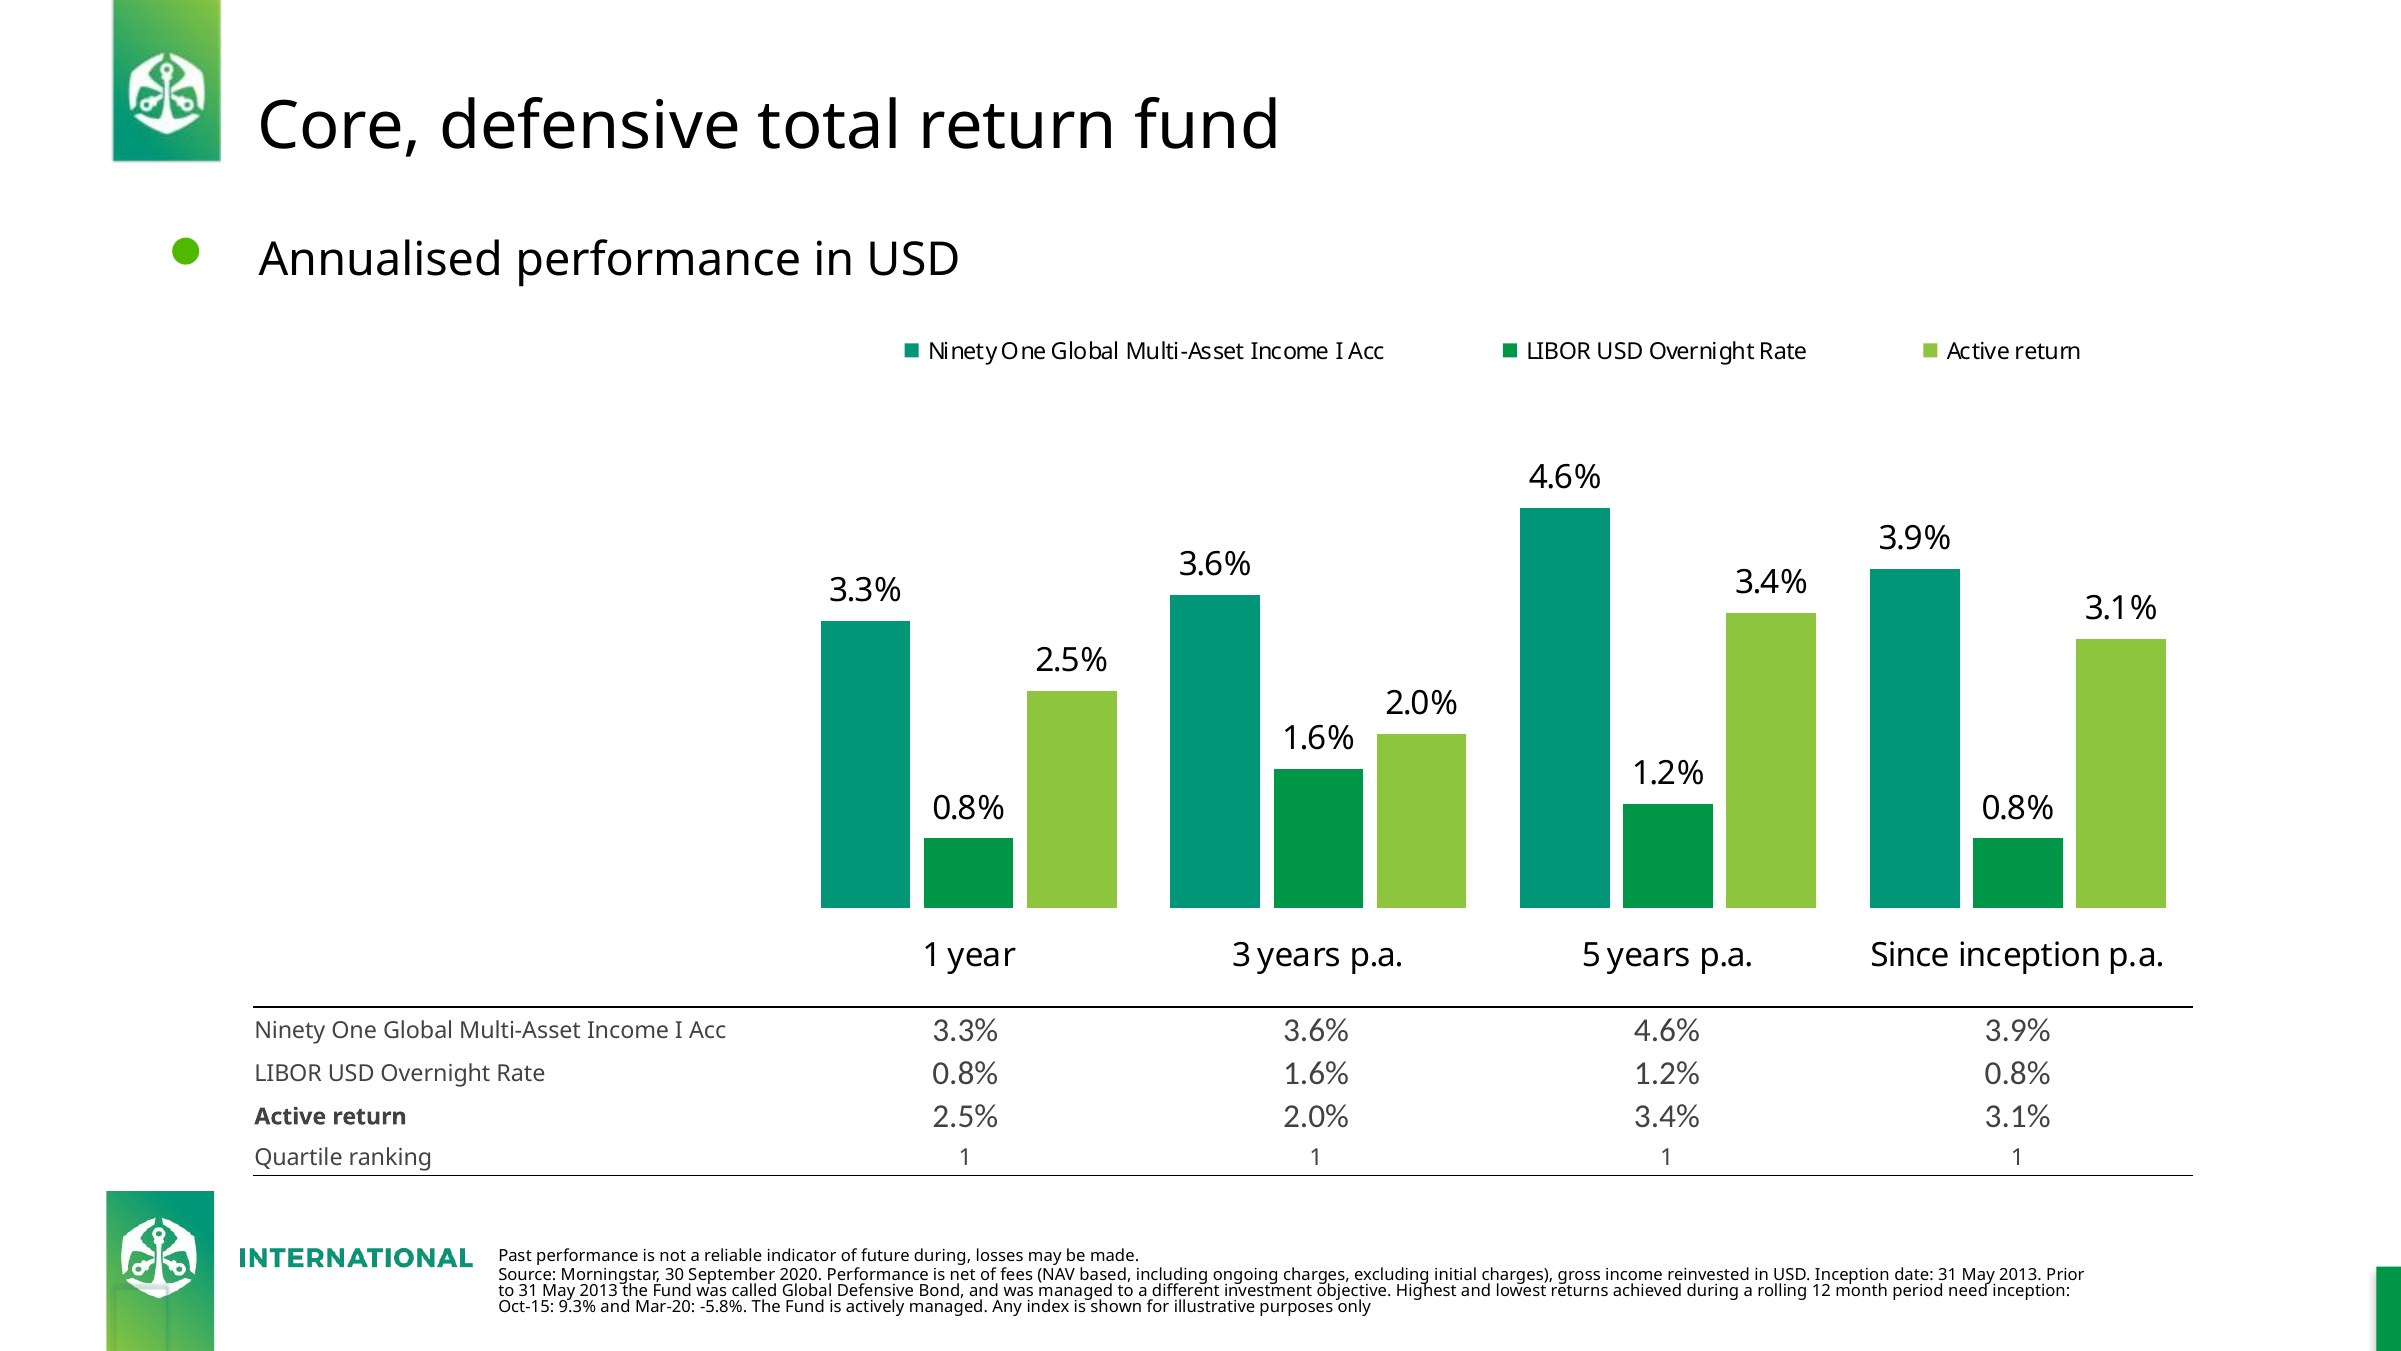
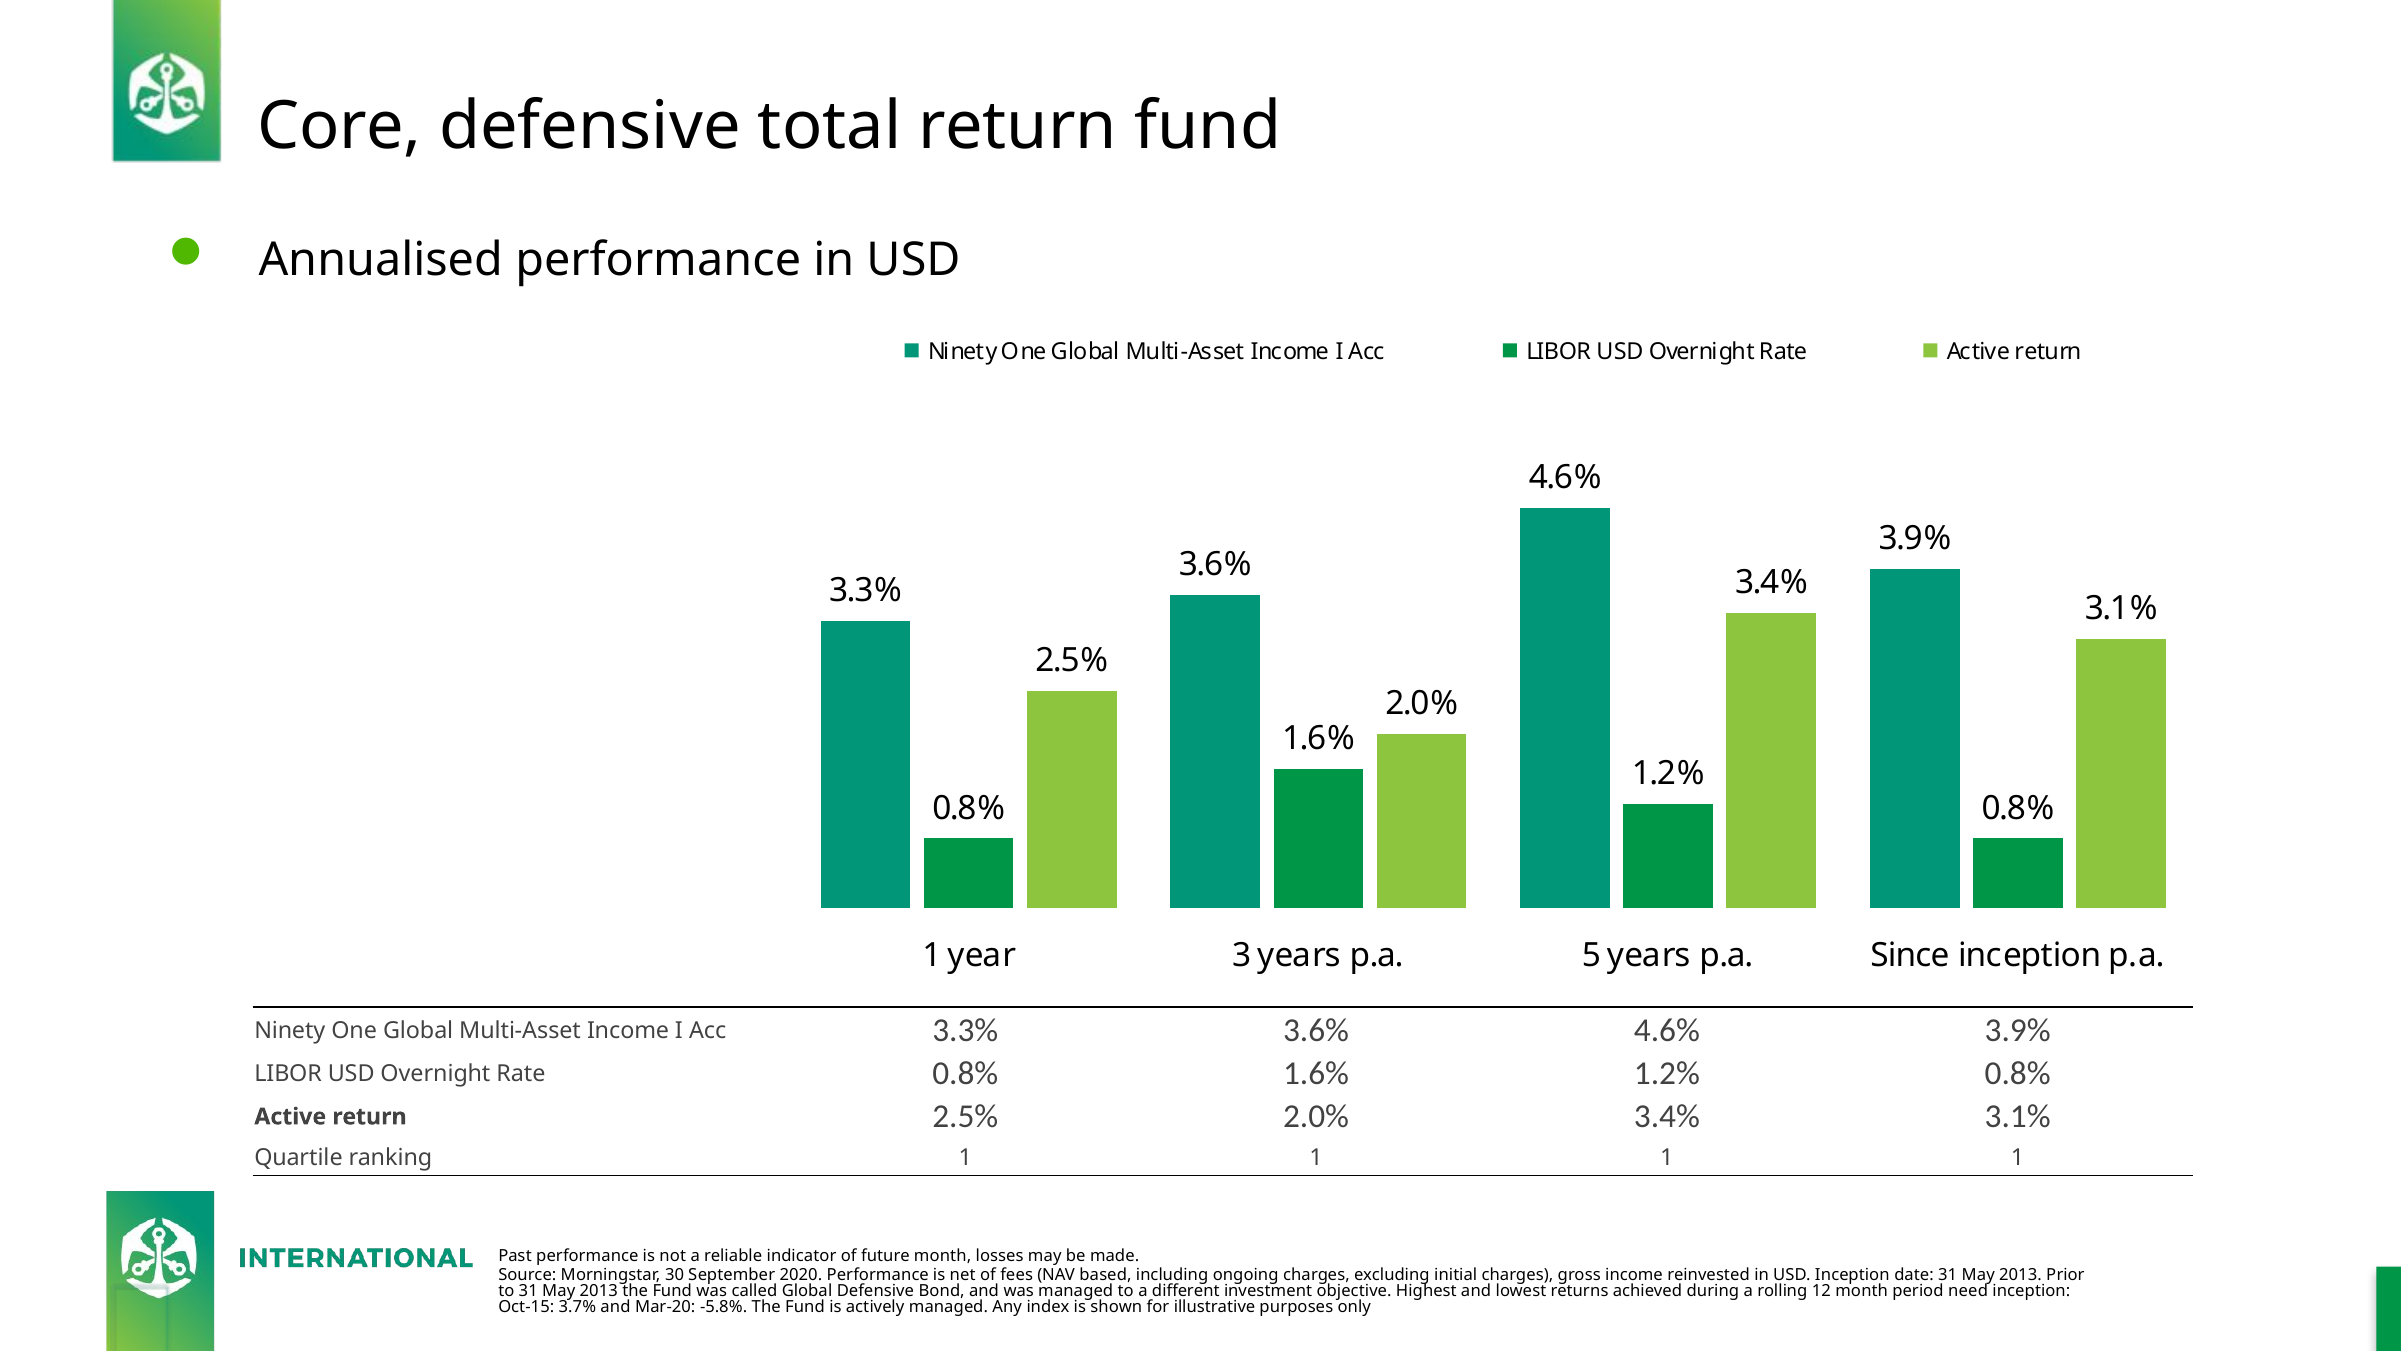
future during: during -> month
9.3%: 9.3% -> 3.7%
